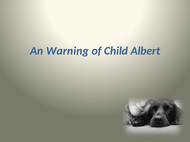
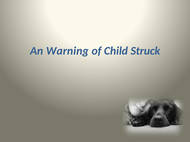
Albert: Albert -> Struck
